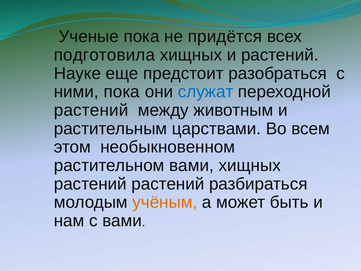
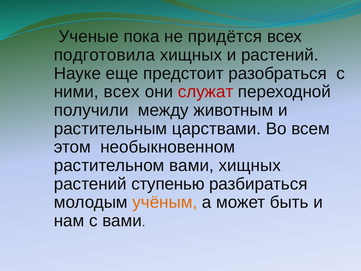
ними пока: пока -> всех
служат colour: blue -> red
растений at (91, 110): растений -> получили
растений растений: растений -> ступенью
